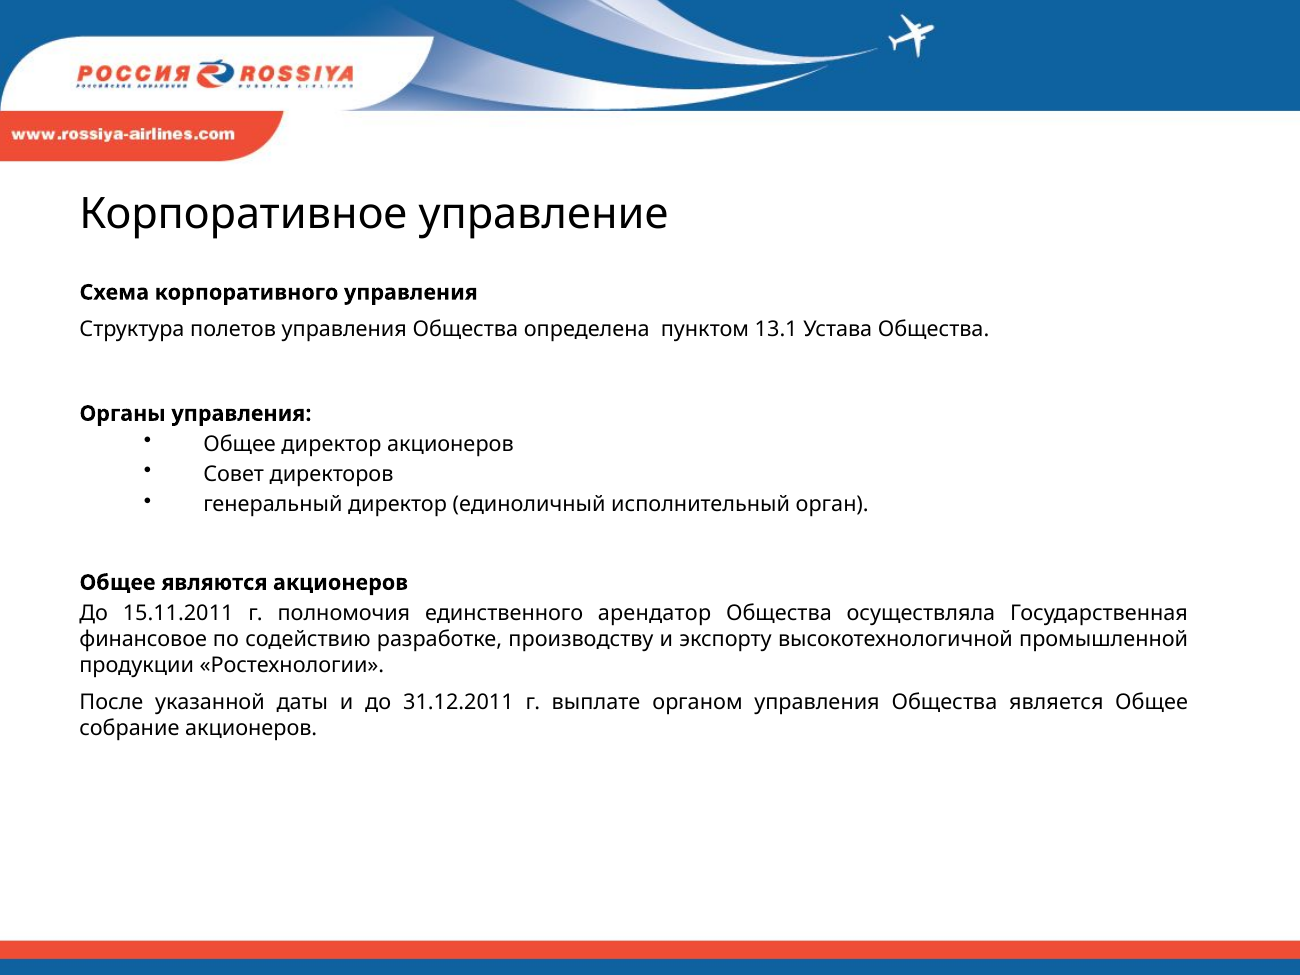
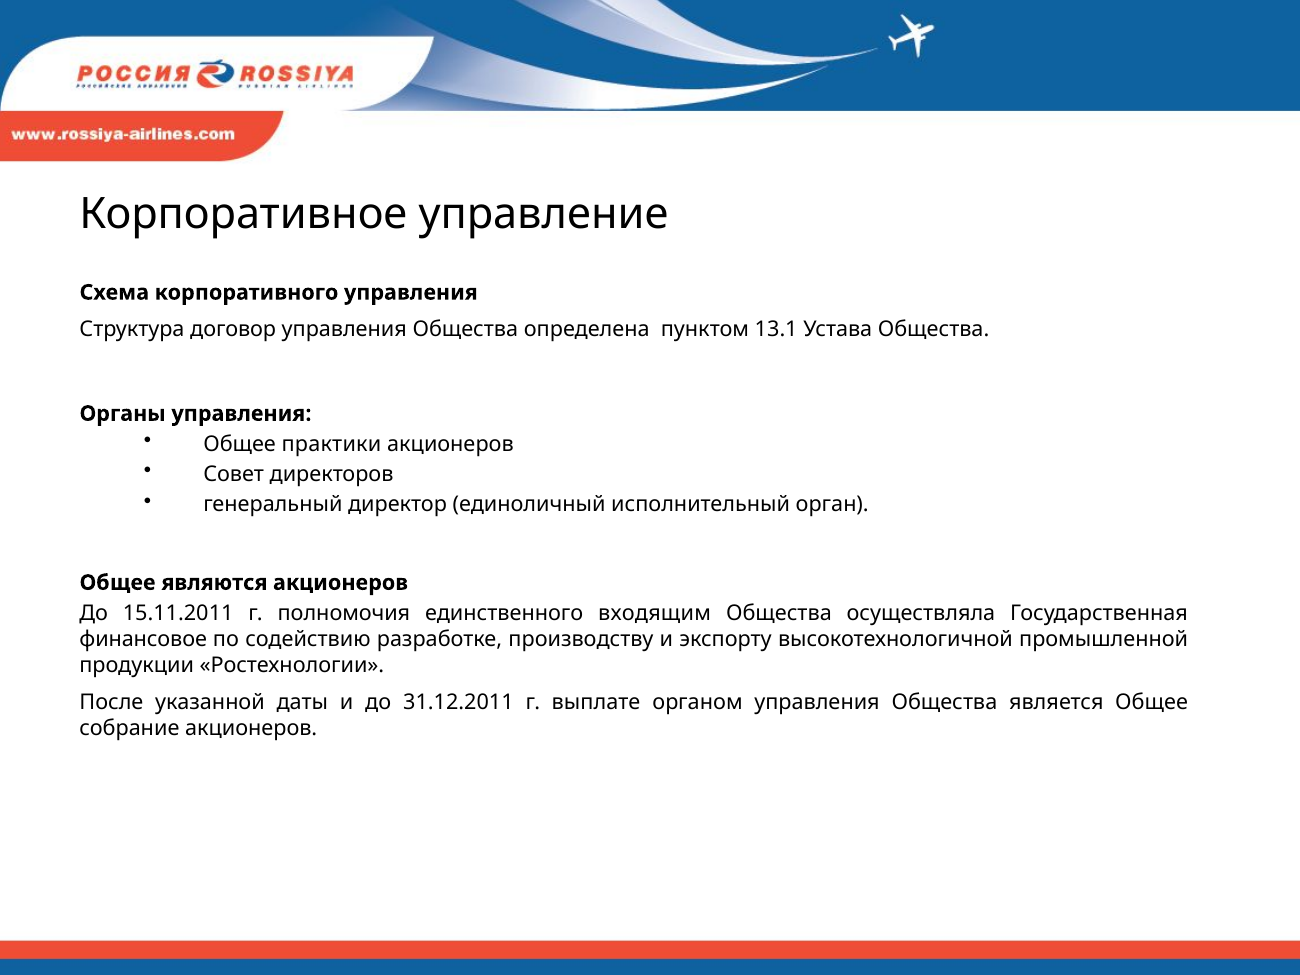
полетов: полетов -> договор
Общее директор: директор -> практики
арендатор: арендатор -> входящим
